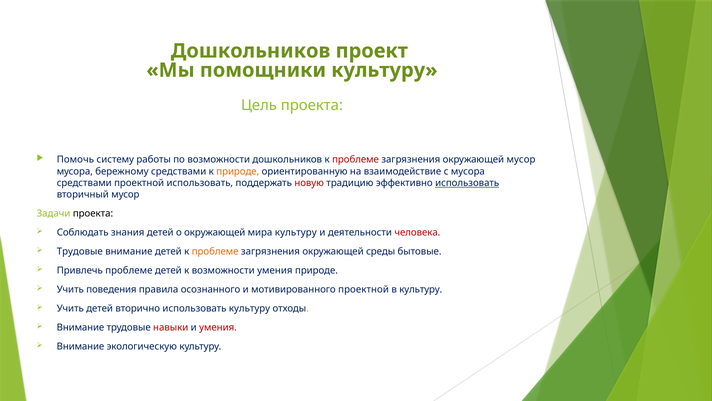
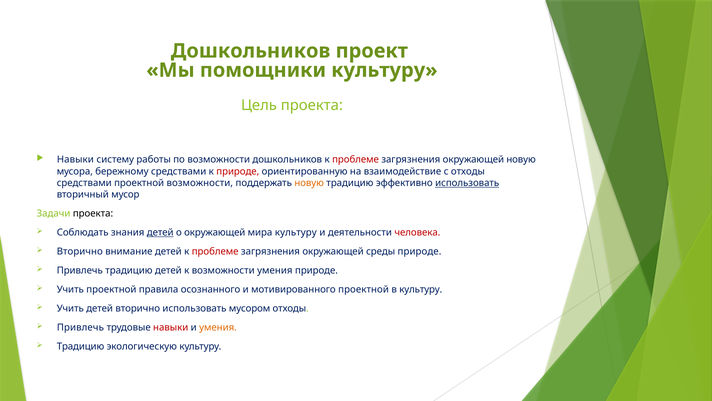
Помочь at (75, 160): Помочь -> Навыки
окружающей мусор: мусор -> новую
природе at (238, 171) colour: orange -> red
с мусора: мусора -> отходы
проектной использовать: использовать -> возможности
новую at (309, 183) colour: red -> orange
детей at (160, 232) underline: none -> present
Трудовые at (80, 251): Трудовые -> Вторично
проблеме at (215, 251) colour: orange -> red
среды бытовые: бытовые -> природе
Привлечь проблеме: проблеме -> традицию
Учить поведения: поведения -> проектной
использовать культуру: культуру -> мусором
Внимание at (81, 327): Внимание -> Привлечь
умения at (218, 327) colour: red -> orange
Внимание at (81, 346): Внимание -> Традицию
